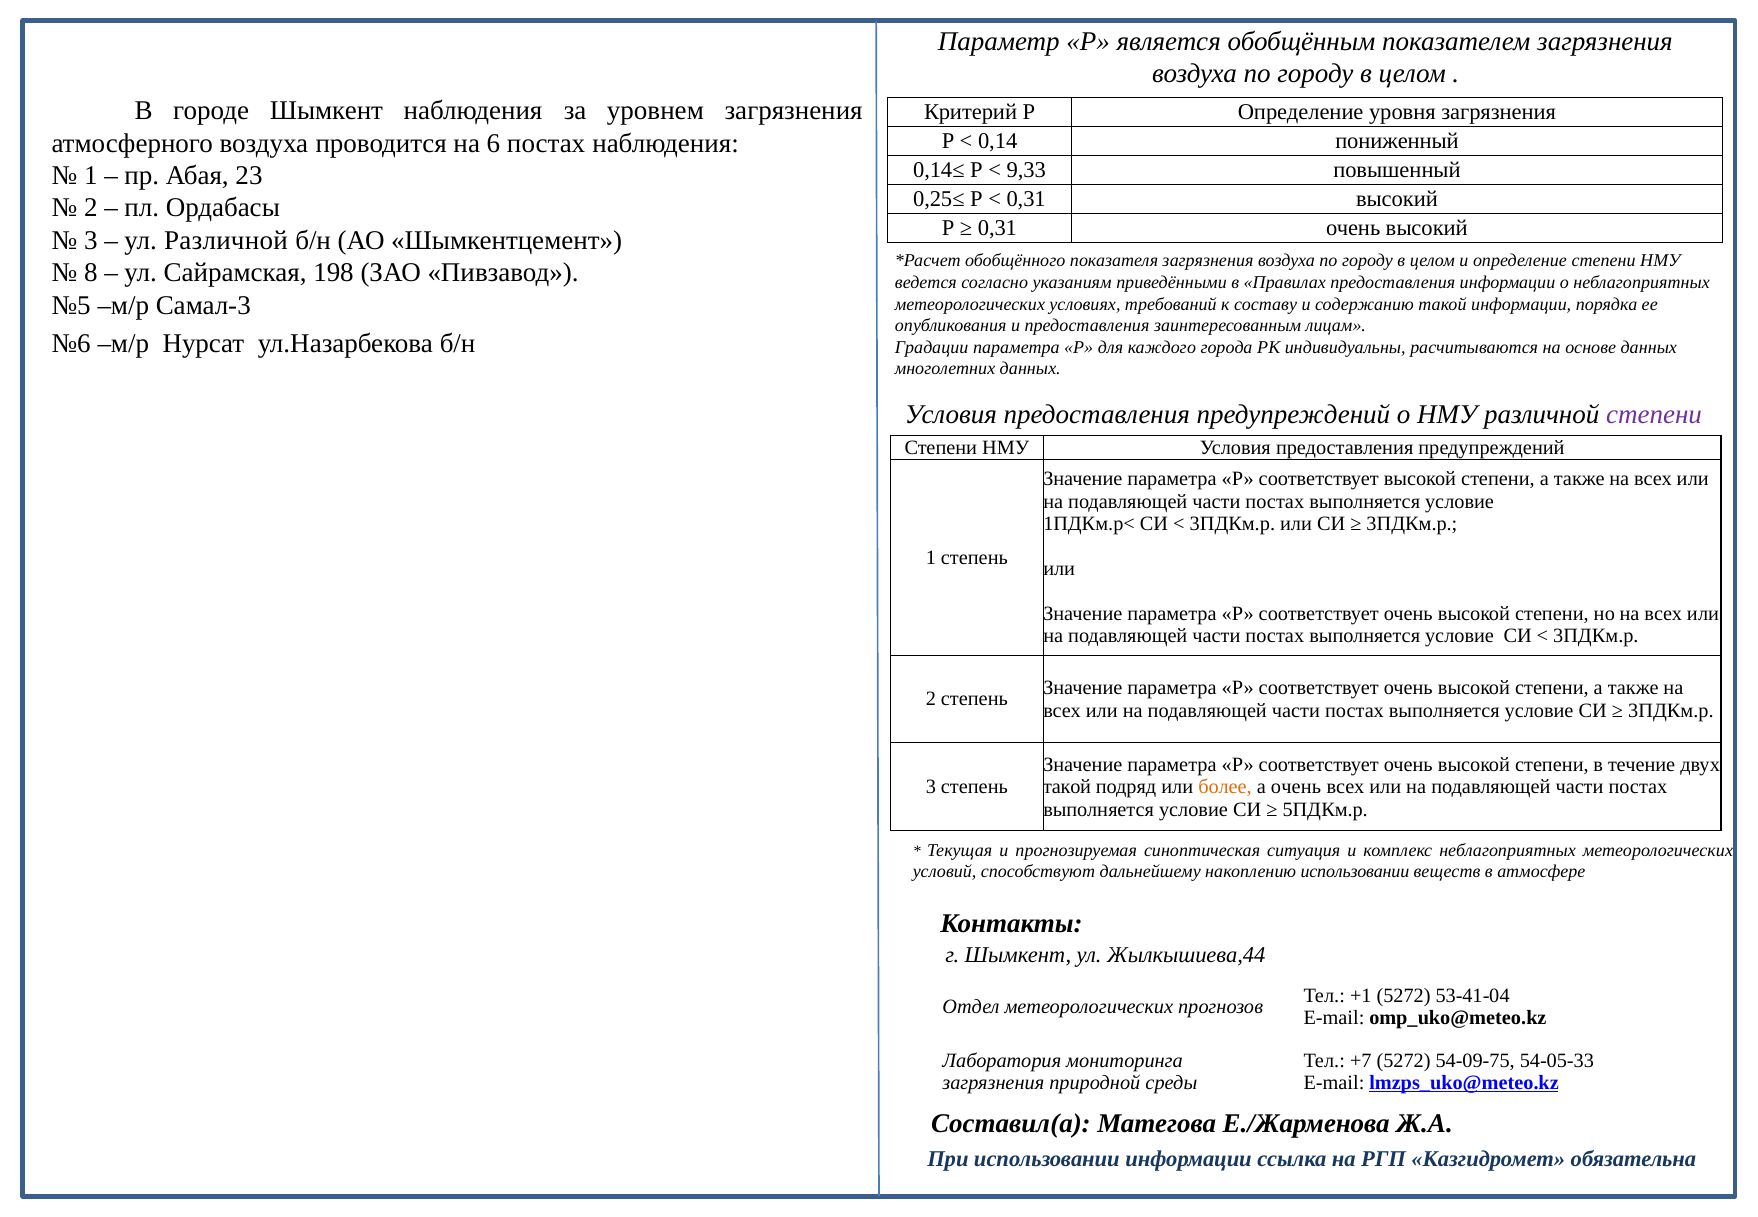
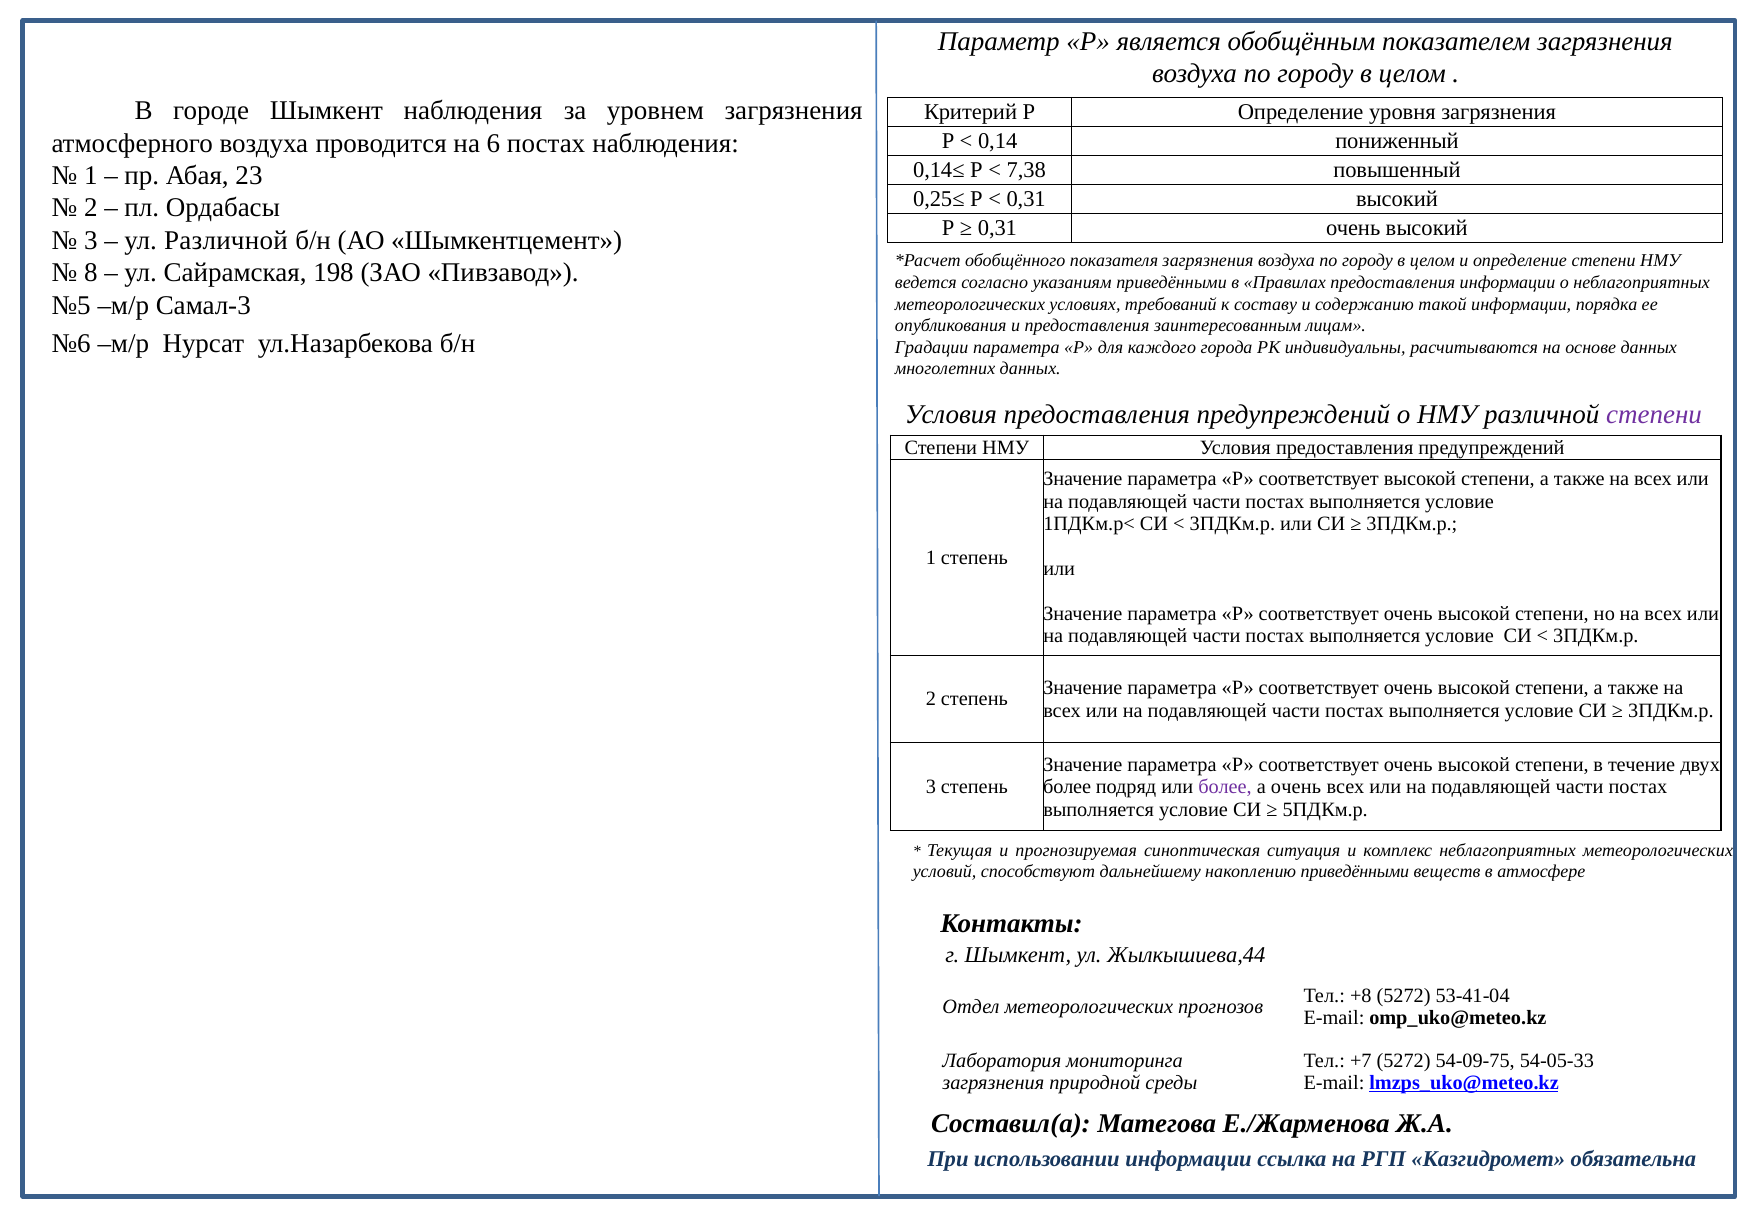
9,33: 9,33 -> 7,38
такой at (1067, 787): такой -> более
более at (1225, 787) colour: orange -> purple
накоплению использовании: использовании -> приведёнными
+1: +1 -> +8
